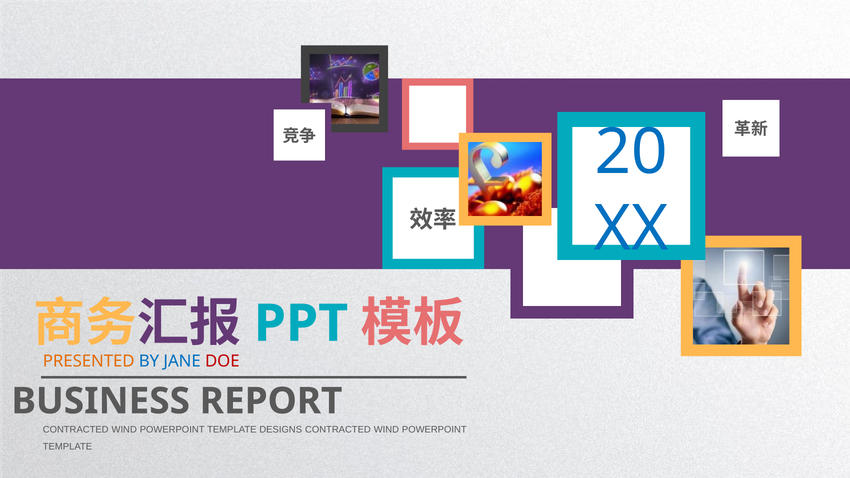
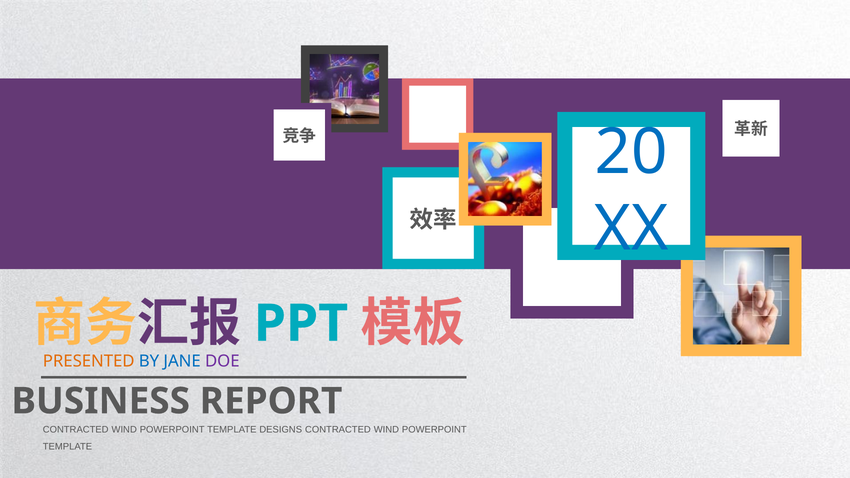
DOE colour: red -> purple
